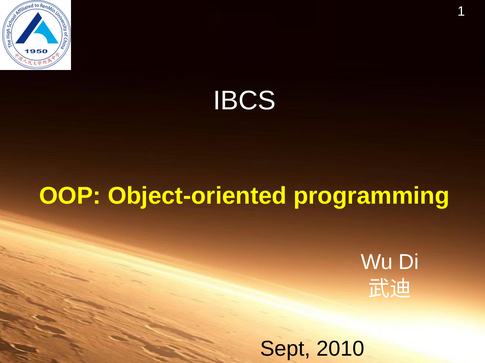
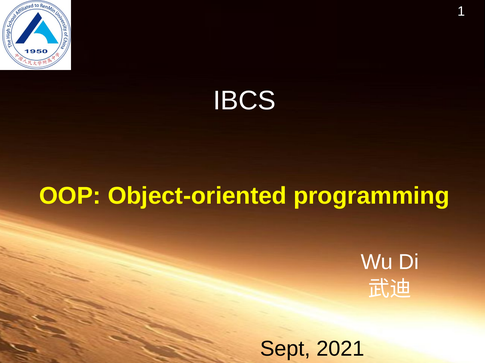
2010: 2010 -> 2021
